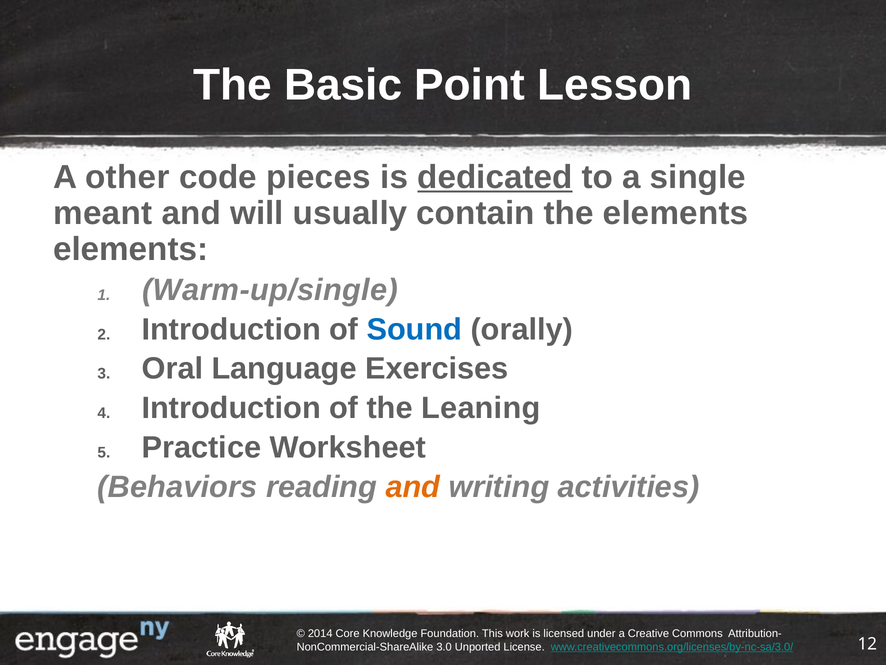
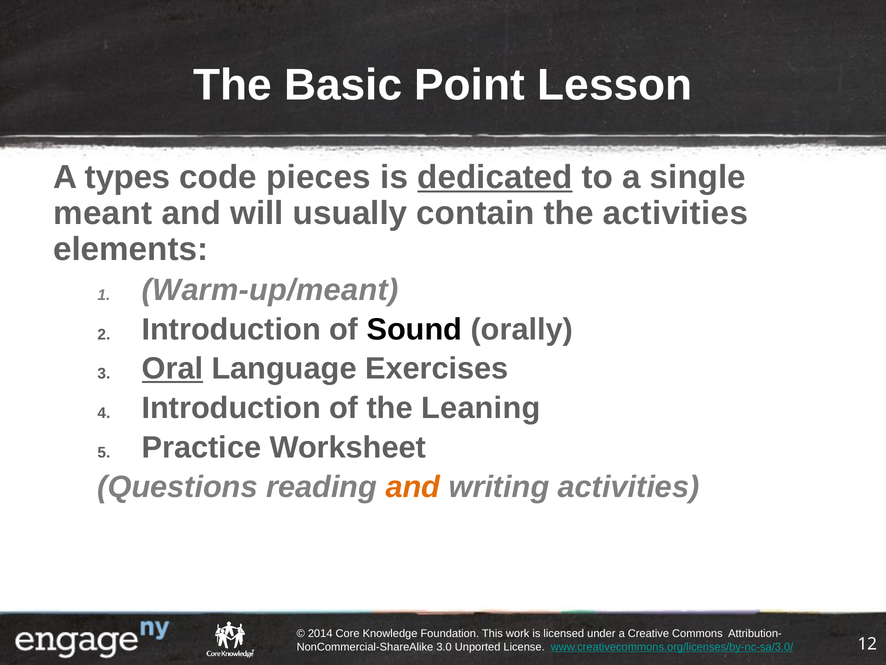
other: other -> types
the elements: elements -> activities
Warm-up/single: Warm-up/single -> Warm-up/meant
Sound colour: blue -> black
Oral underline: none -> present
Behaviors: Behaviors -> Questions
